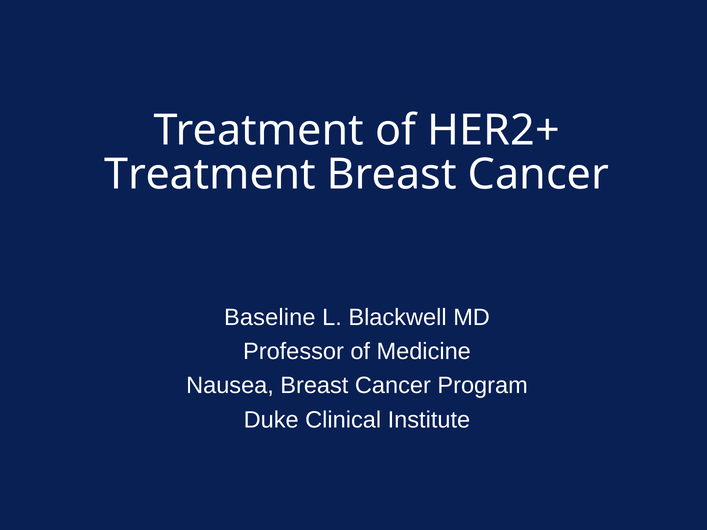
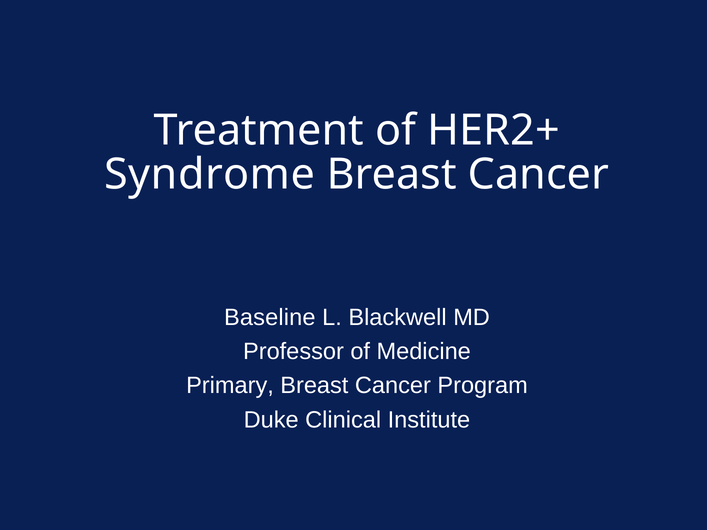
Treatment at (210, 175): Treatment -> Syndrome
Nausea: Nausea -> Primary
